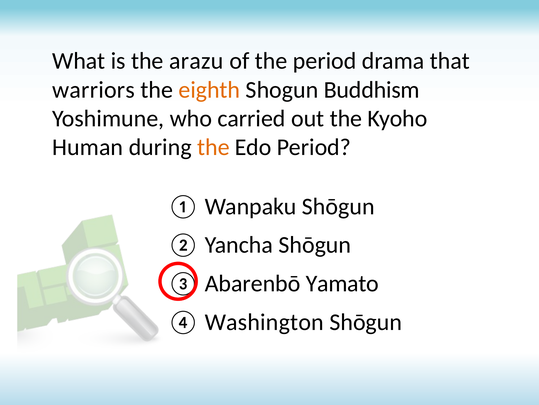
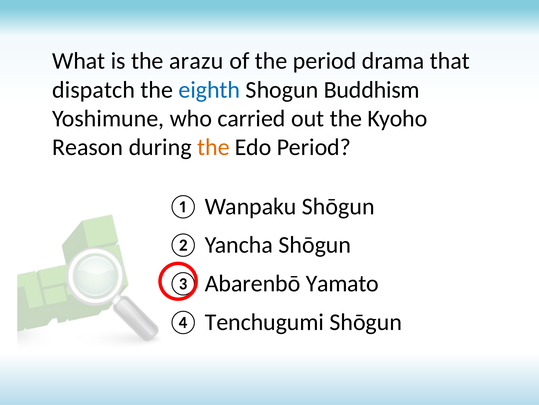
warriors: warriors -> dispatch
eighth colour: orange -> blue
Human: Human -> Reason
Washington: Washington -> Tenchugumi
